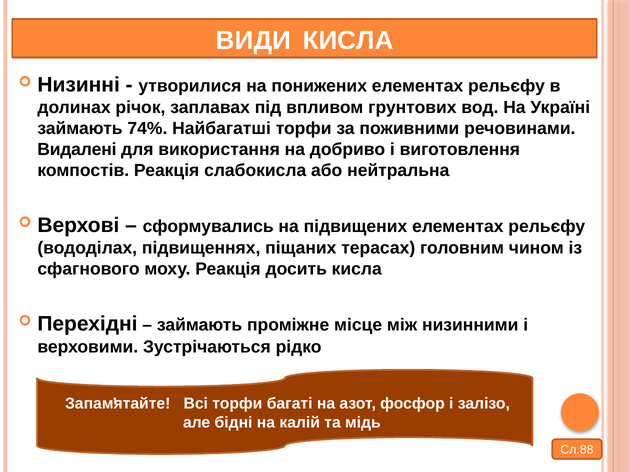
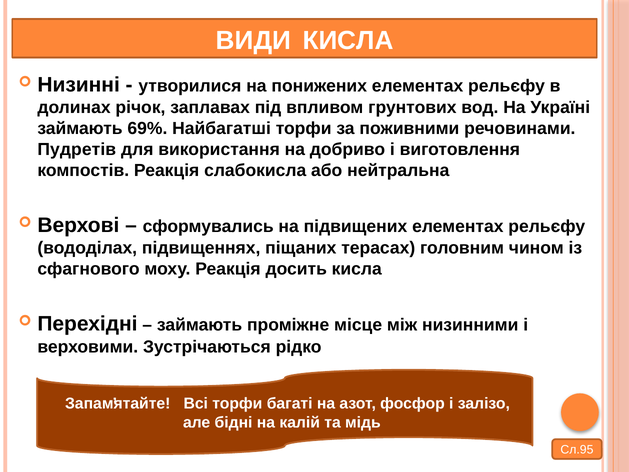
74%: 74% -> 69%
Видалені: Видалені -> Пудретів
Сл.88: Сл.88 -> Сл.95
